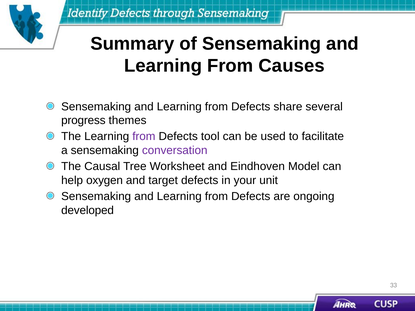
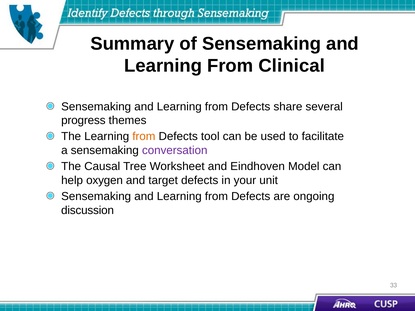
Causes: Causes -> Clinical
from at (144, 137) colour: purple -> orange
developed: developed -> discussion
